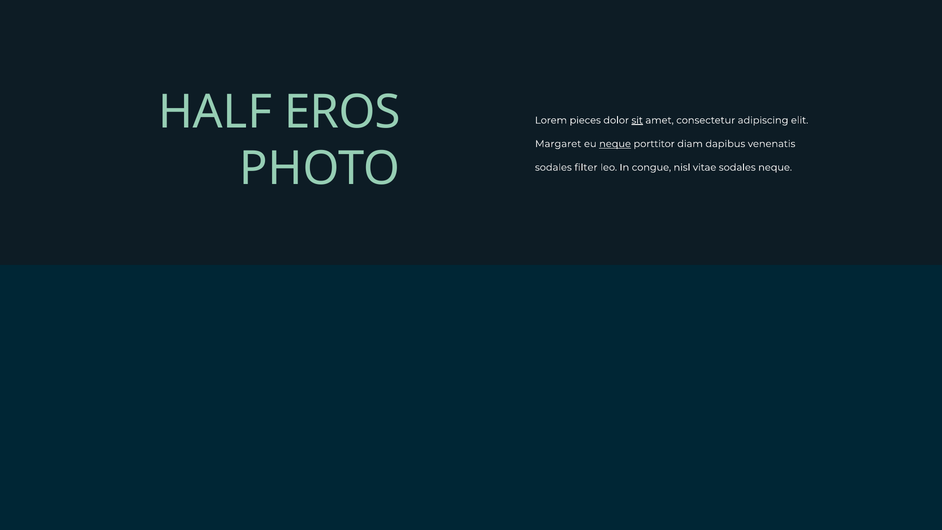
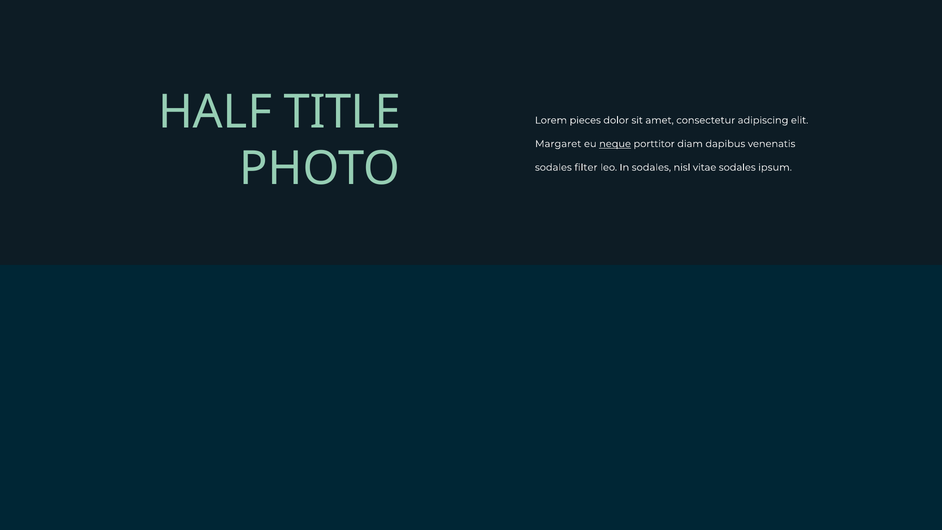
EROS: EROS -> TITLE
sit underline: present -> none
In congue: congue -> sodales
sodales neque: neque -> ipsum
